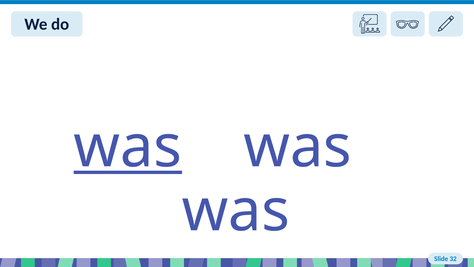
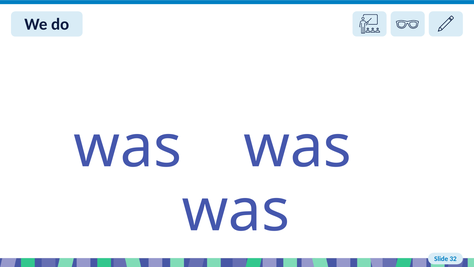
was at (128, 147) underline: present -> none
